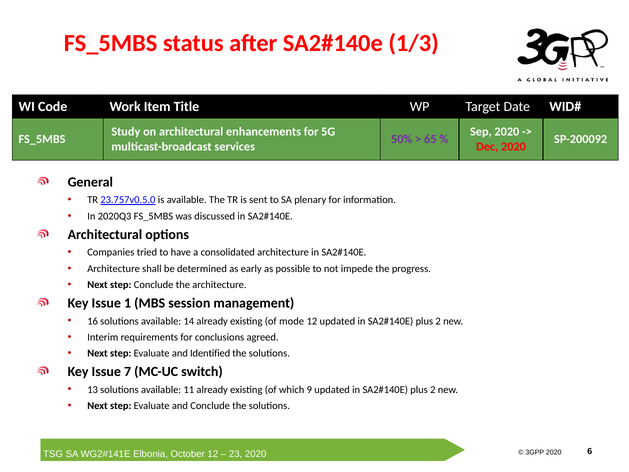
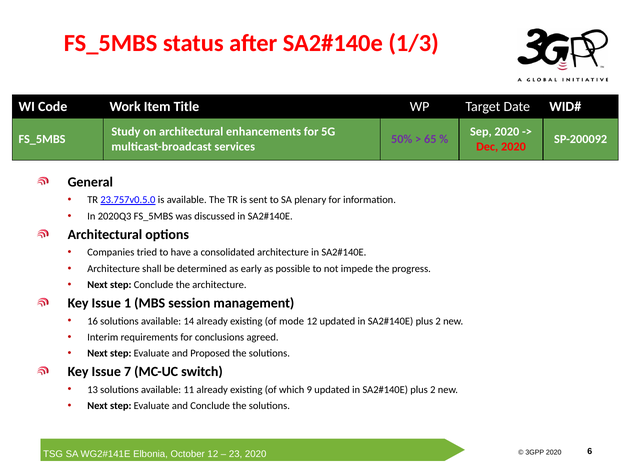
Identified: Identified -> Proposed
